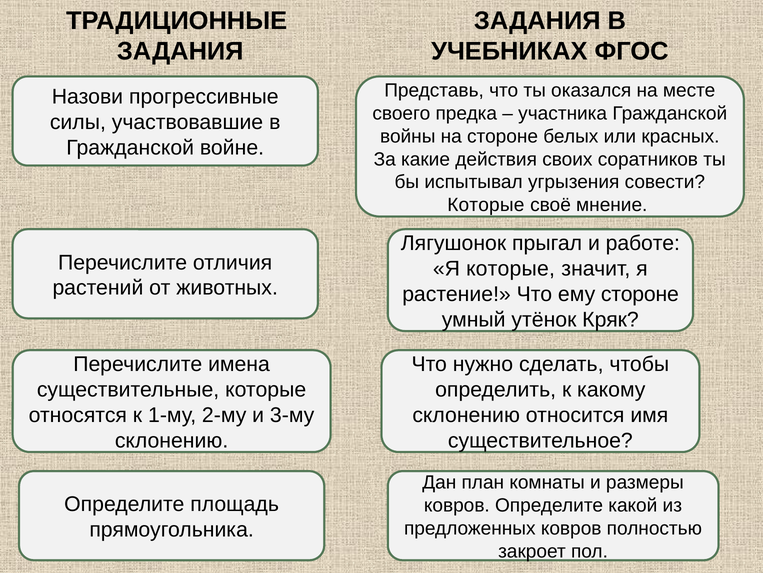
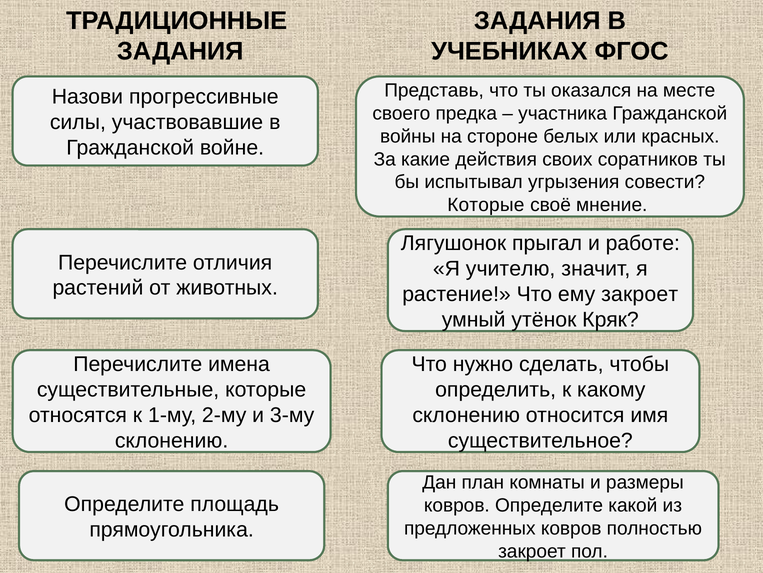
Я которые: которые -> учителю
ему стороне: стороне -> закроет
